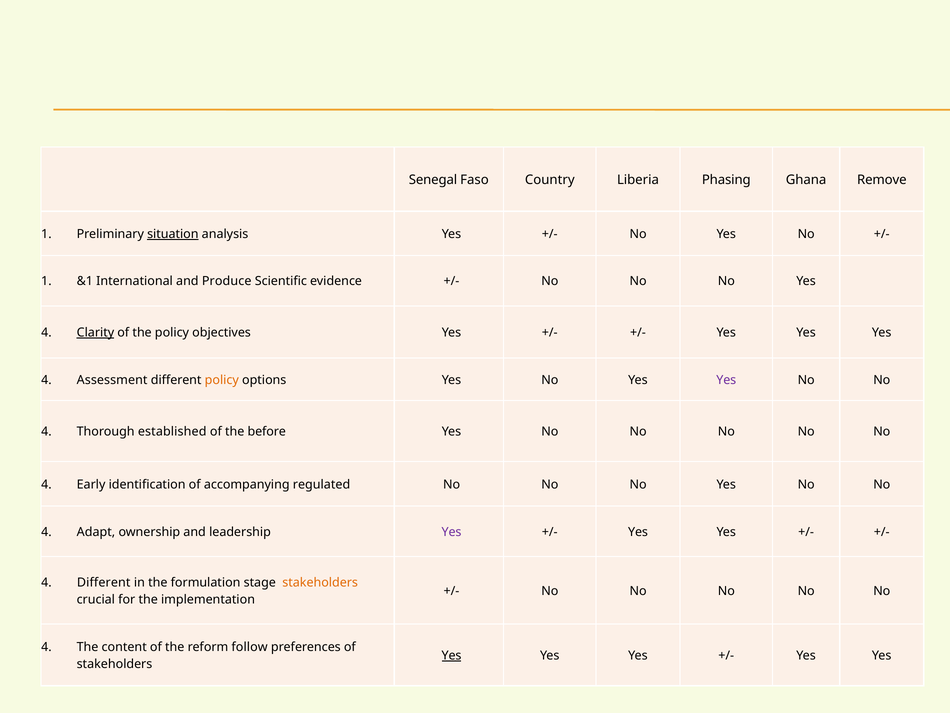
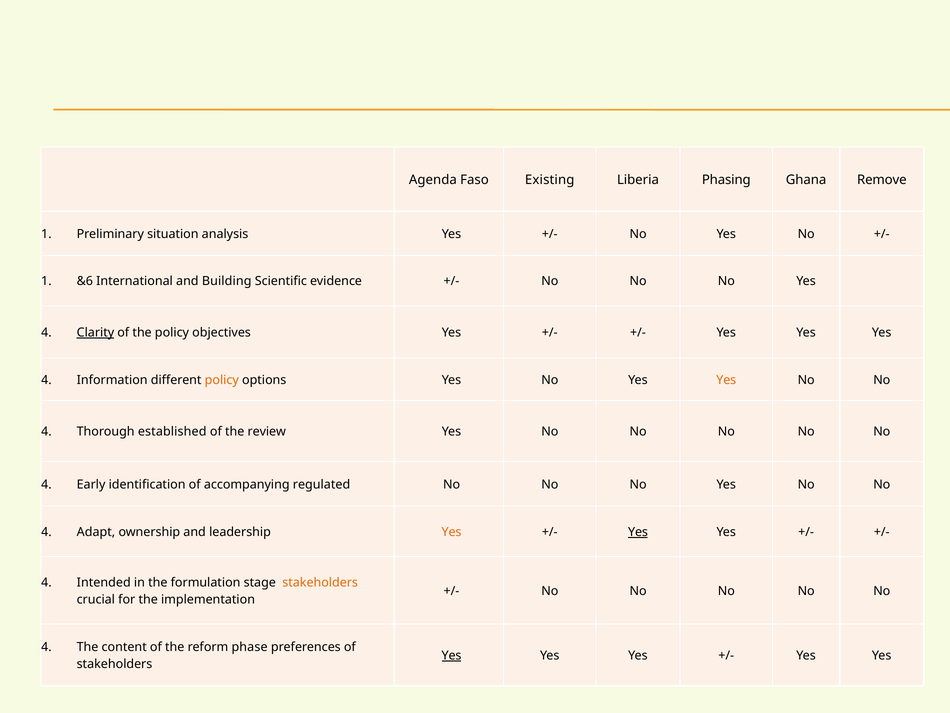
Senegal: Senegal -> Agenda
Country: Country -> Existing
situation underline: present -> none
&1: &1 -> &6
Produce: Produce -> Building
Assessment: Assessment -> Information
Yes at (726, 380) colour: purple -> orange
before: before -> review
Yes at (452, 532) colour: purple -> orange
Yes at (638, 532) underline: none -> present
Different at (104, 582): Different -> Intended
follow: follow -> phase
